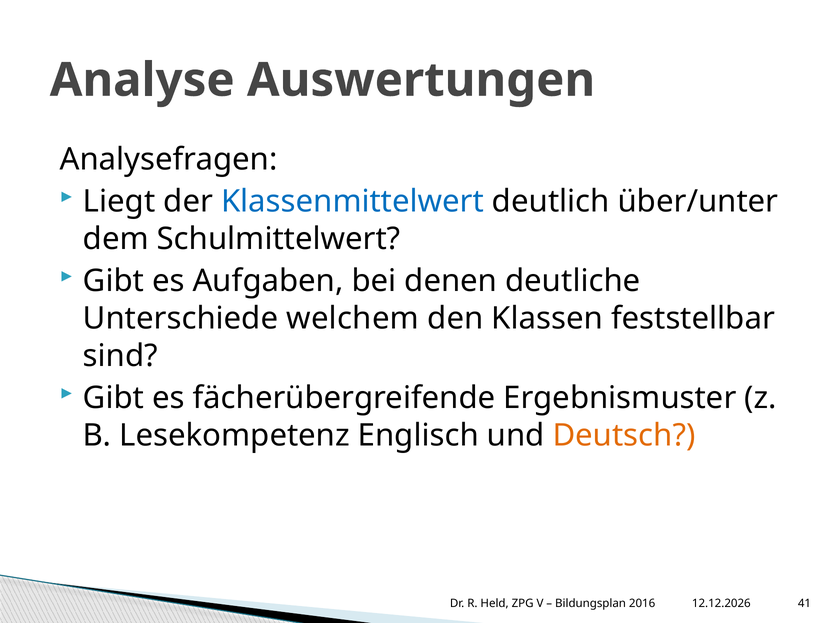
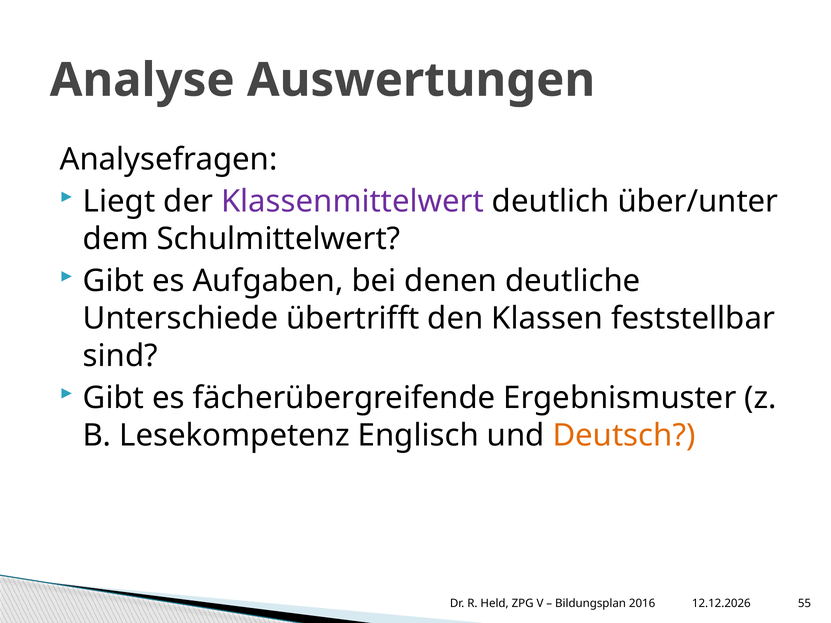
Klassenmittelwert colour: blue -> purple
welchem: welchem -> übertrifft
41: 41 -> 55
